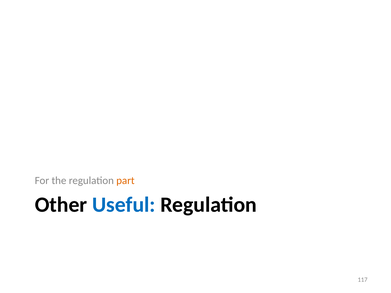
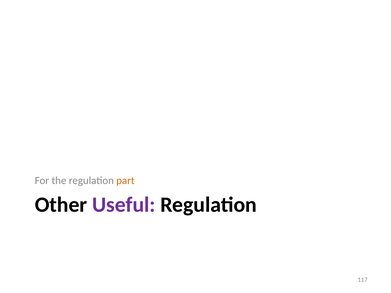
Useful colour: blue -> purple
